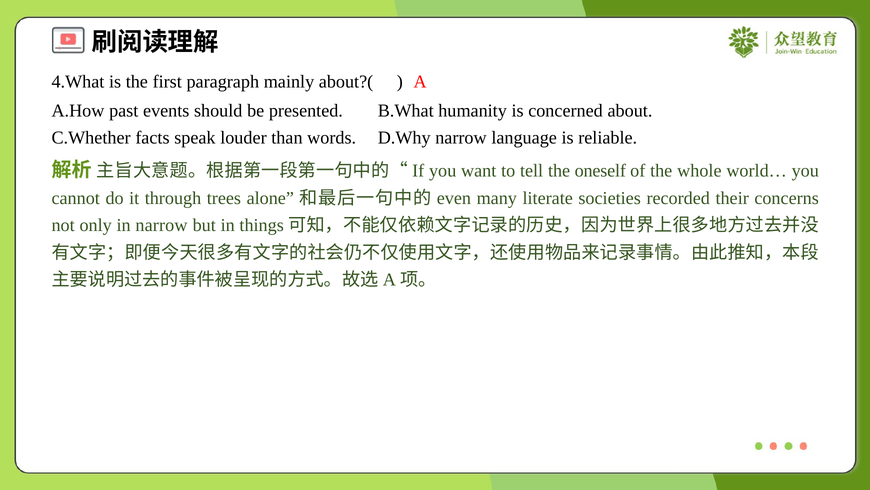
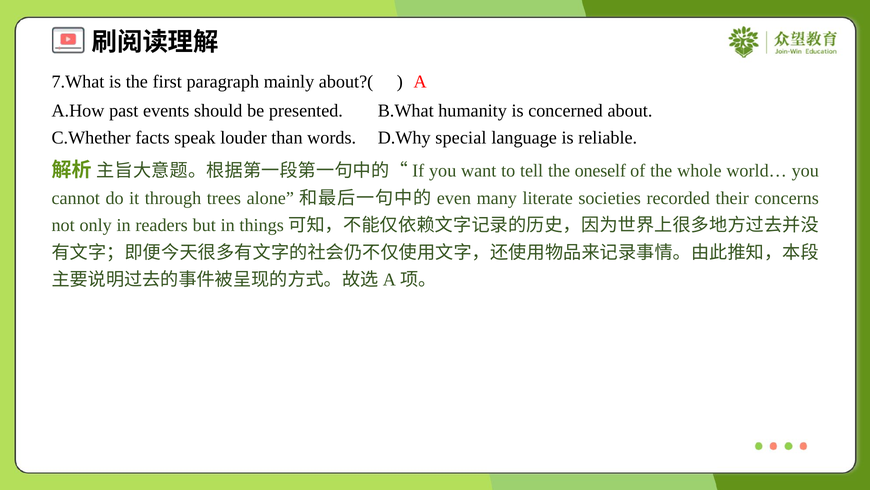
4.What: 4.What -> 7.What
D.Why narrow: narrow -> special
in narrow: narrow -> readers
